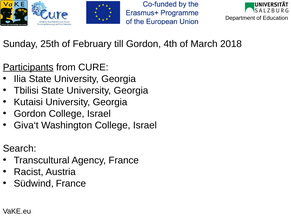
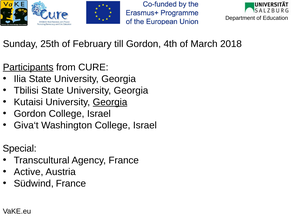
Georgia at (110, 102) underline: none -> present
Search: Search -> Special
Racist: Racist -> Active
